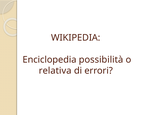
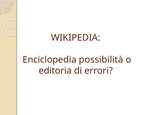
relativa: relativa -> editoria
